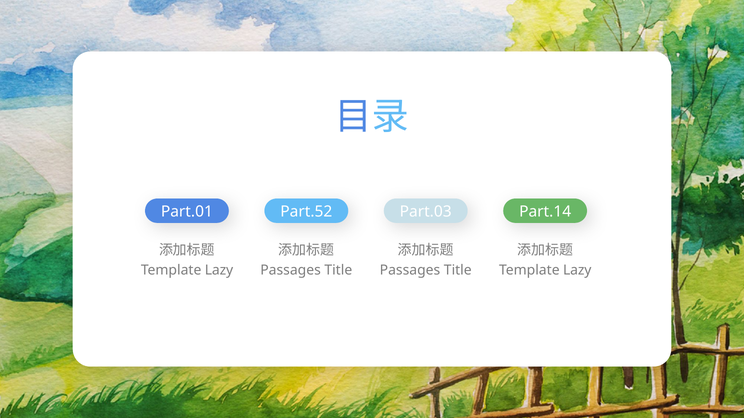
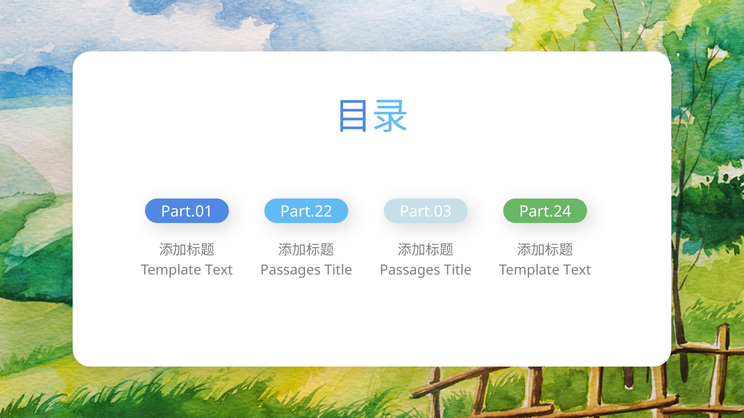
Part.52: Part.52 -> Part.22
Part.14: Part.14 -> Part.24
Lazy at (219, 270): Lazy -> Text
Lazy at (577, 270): Lazy -> Text
